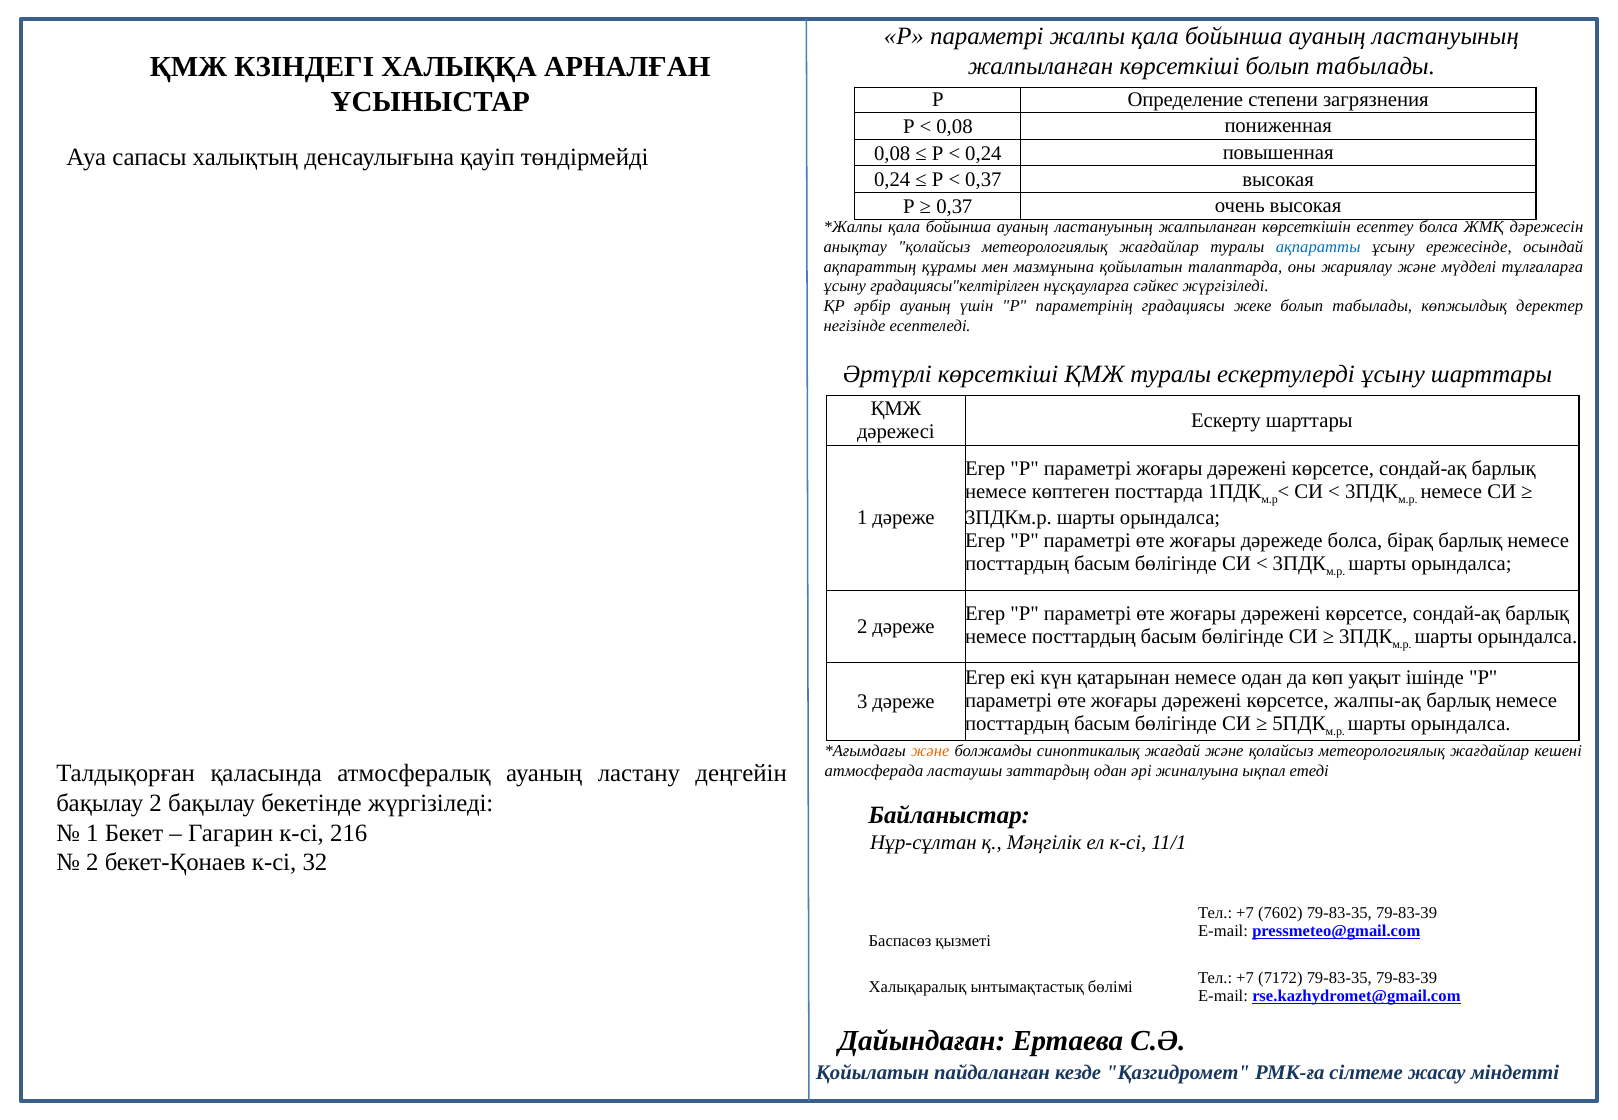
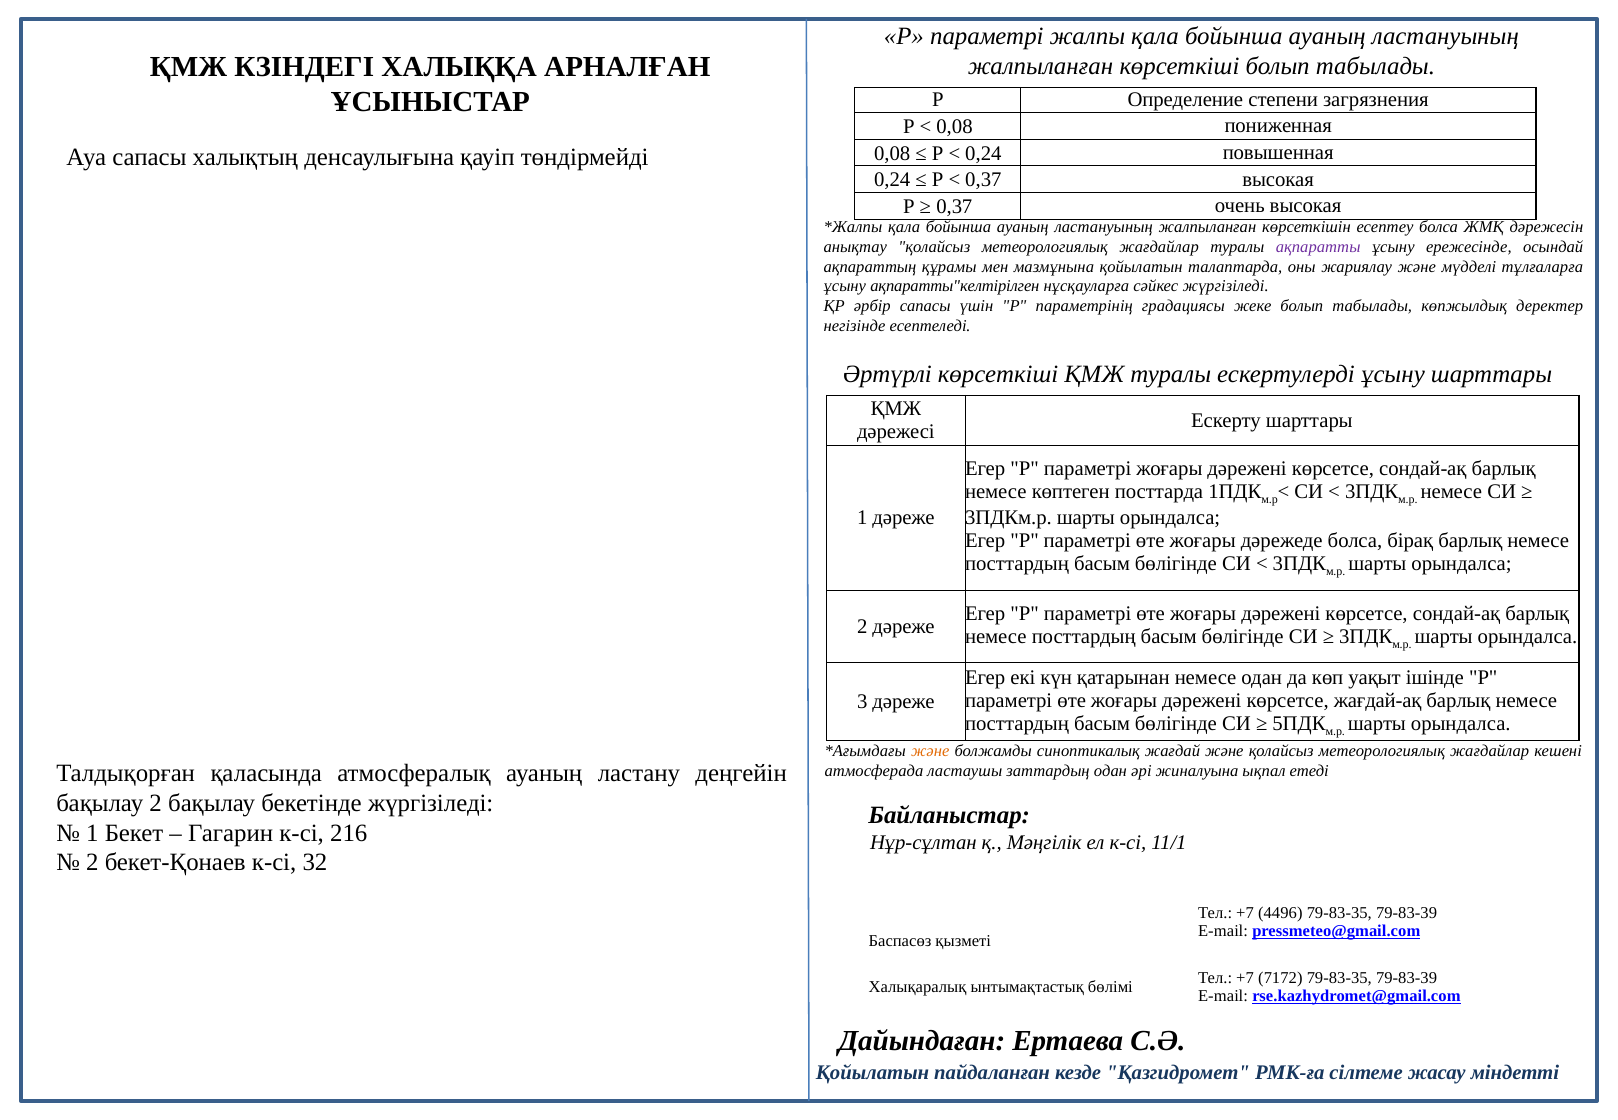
ақпаратты colour: blue -> purple
градациясы"келтірілген: градациясы"келтірілген -> ақпаратты"келтірілген
әрбір ауаның: ауаның -> сапасы
жалпы-ақ: жалпы-ақ -> жағдай-ақ
7602: 7602 -> 4496
